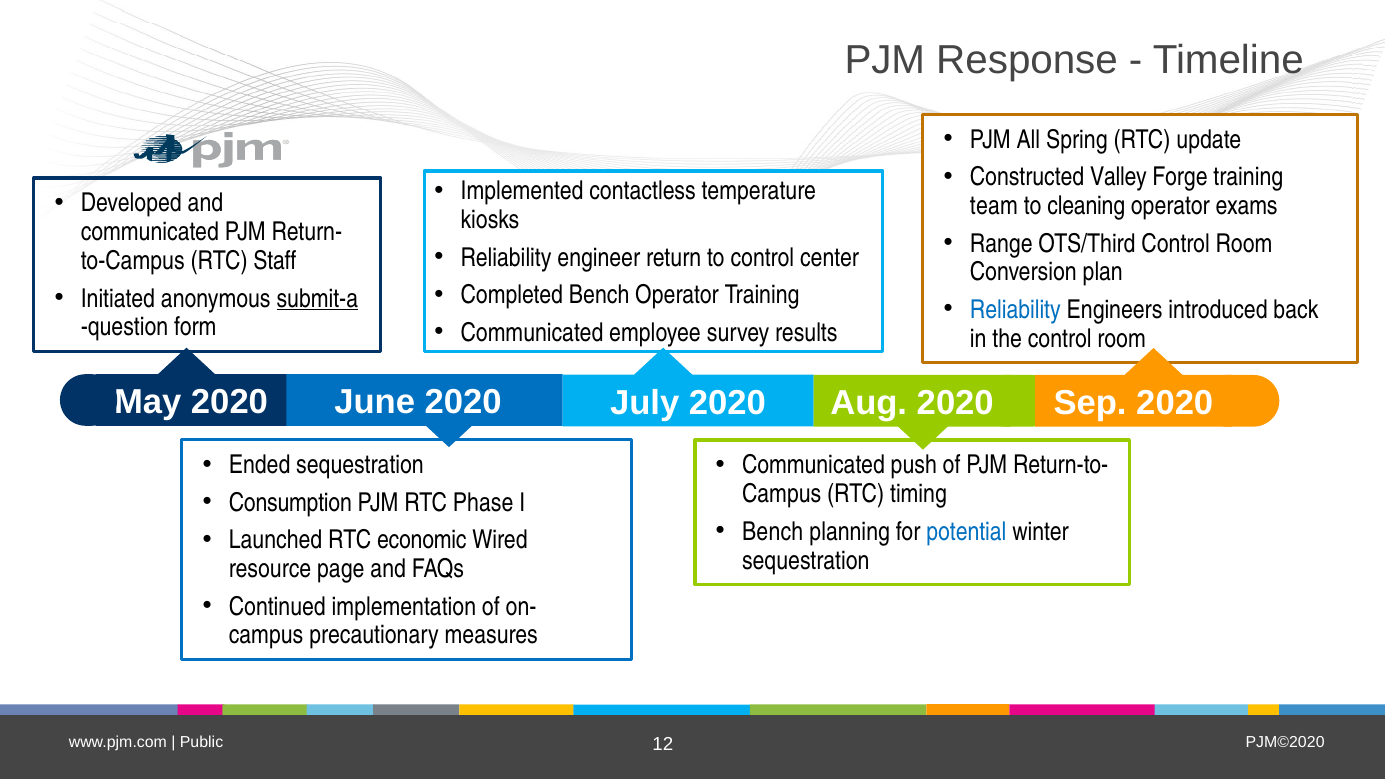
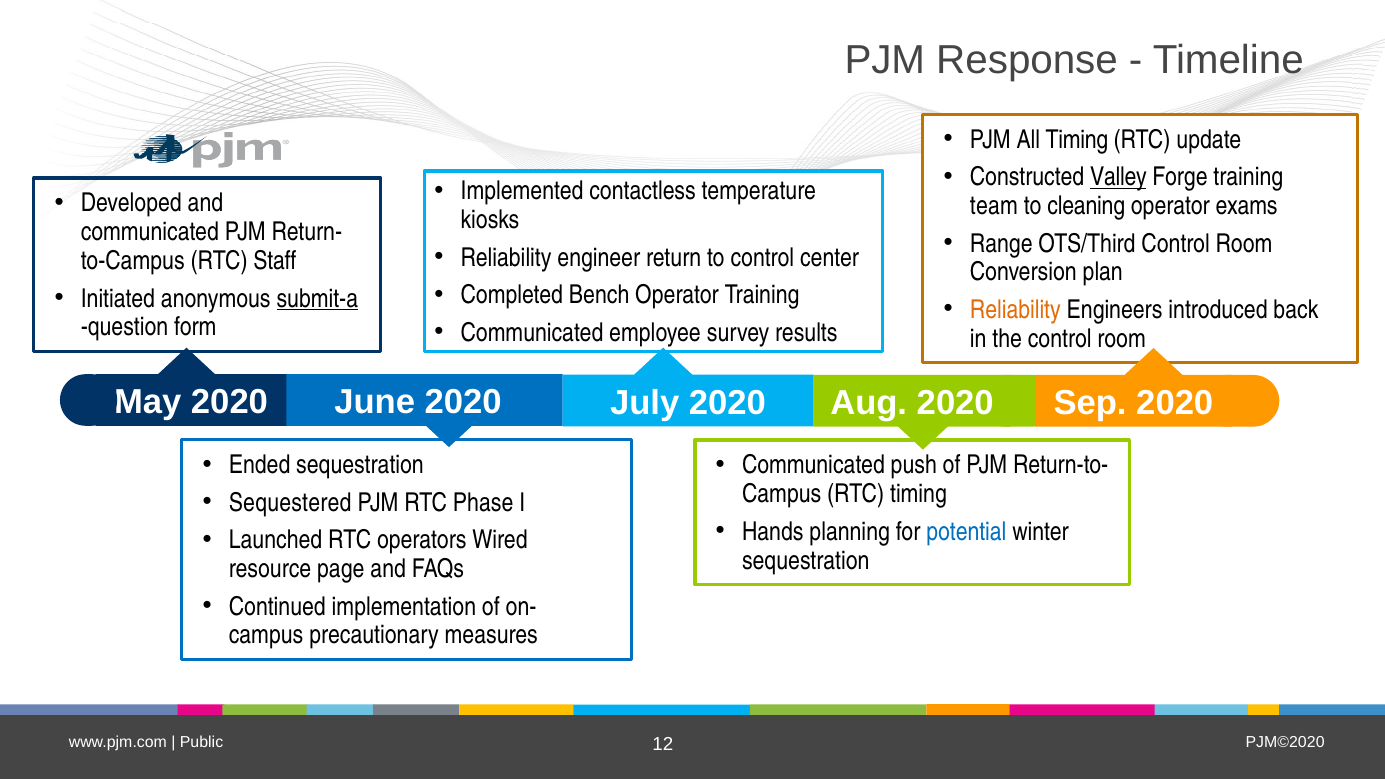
All Spring: Spring -> Timing
Valley underline: none -> present
Reliability at (1015, 310) colour: blue -> orange
Consumption: Consumption -> Sequestered
Bench at (773, 532): Bench -> Hands
economic: economic -> operators
